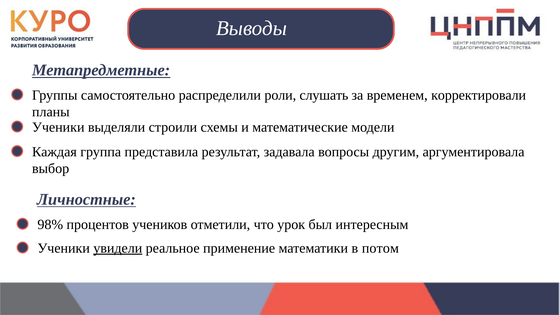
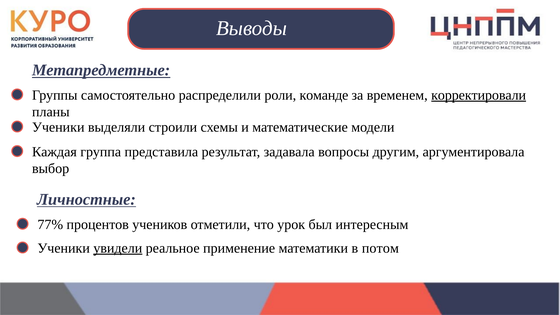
слушать: слушать -> команде
корректировали underline: none -> present
98%: 98% -> 77%
